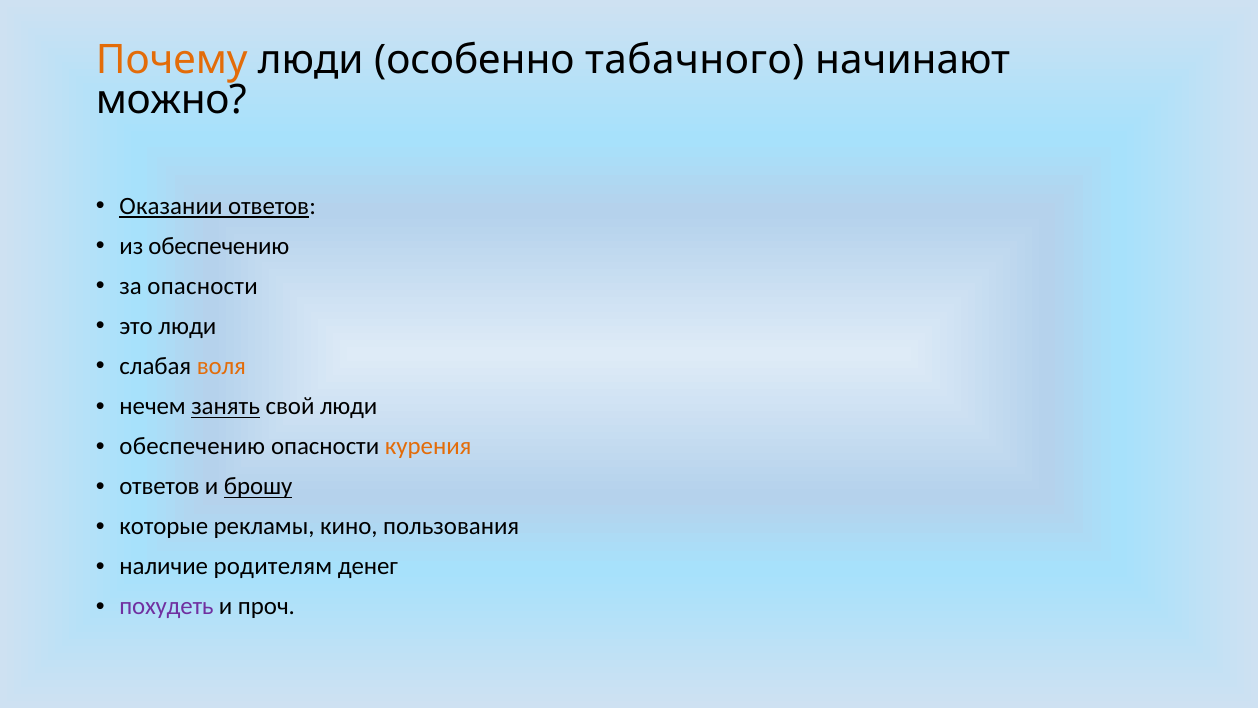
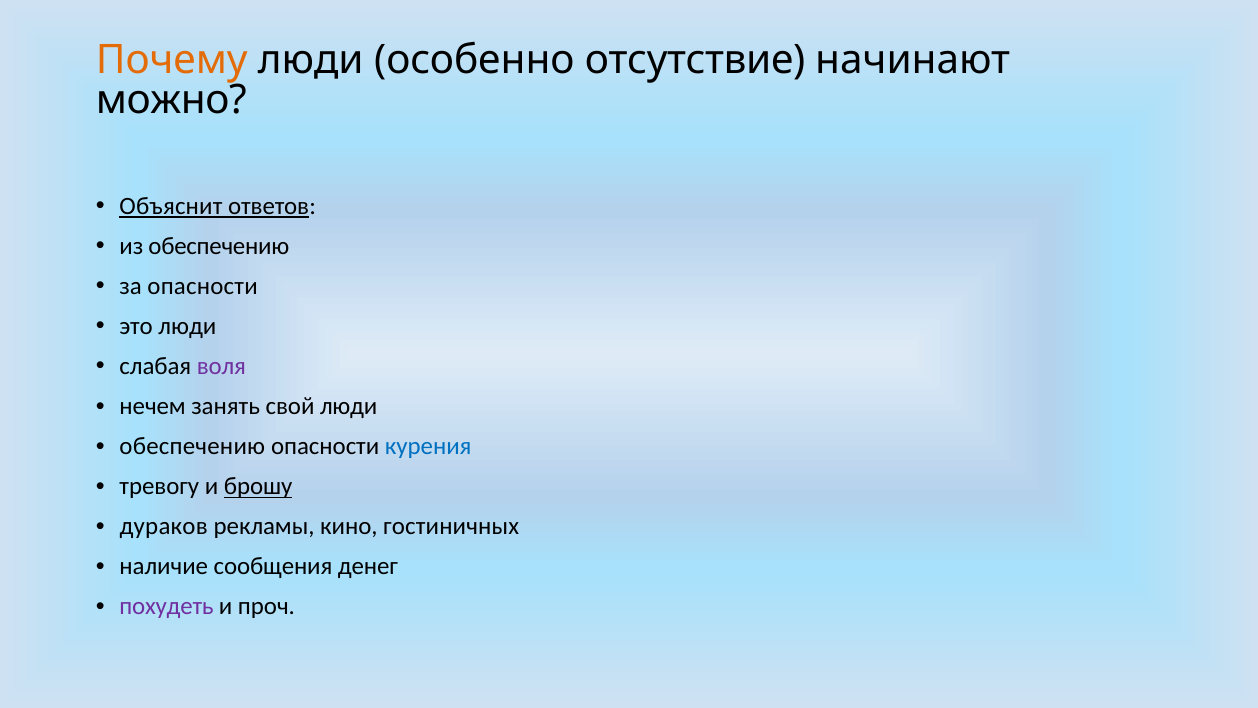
табачного: табачного -> отсутствие
Оказании: Оказании -> Объяснит
воля colour: orange -> purple
занять underline: present -> none
курения colour: orange -> blue
ответов at (159, 486): ответов -> тревогу
которые: которые -> дураков
пользования: пользования -> гостиничных
родителям: родителям -> сообщения
